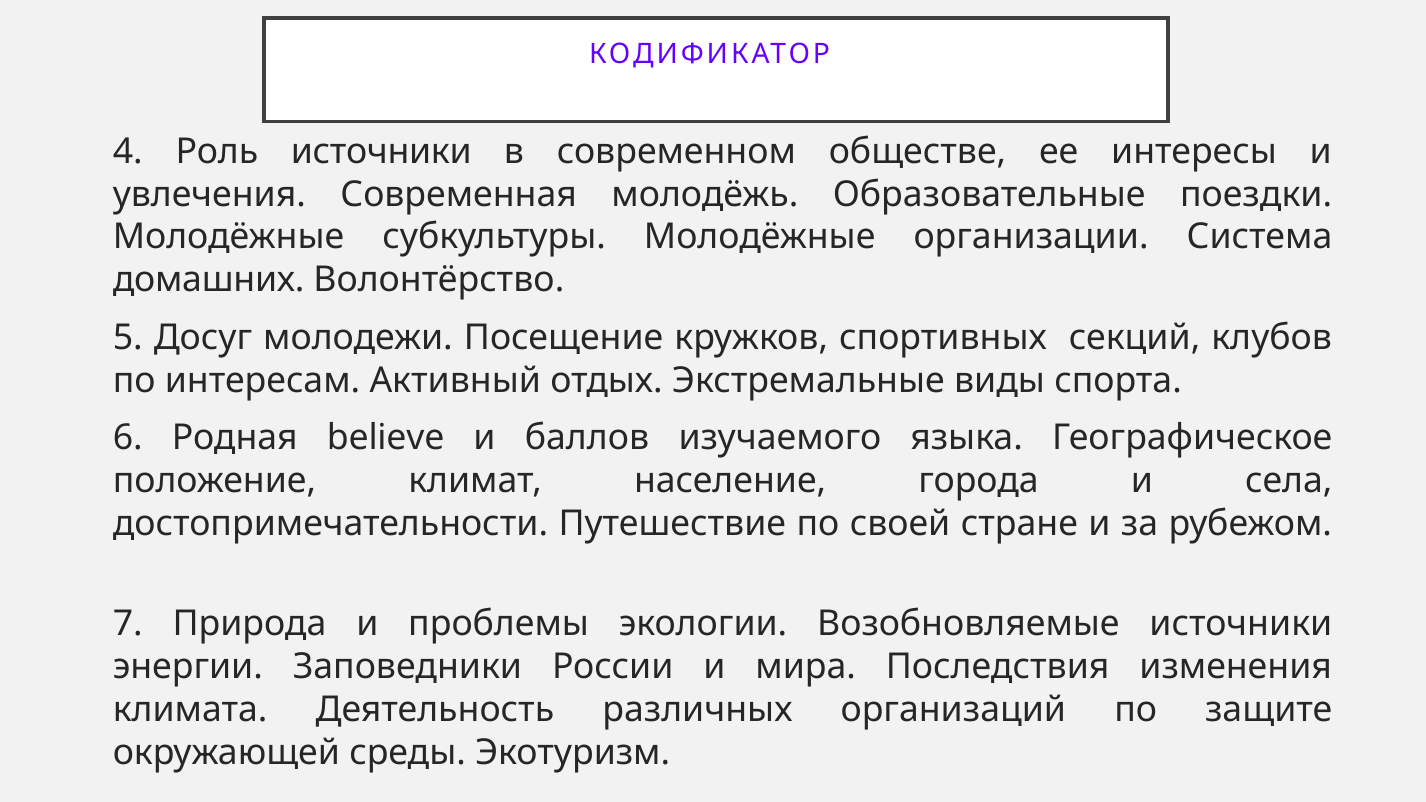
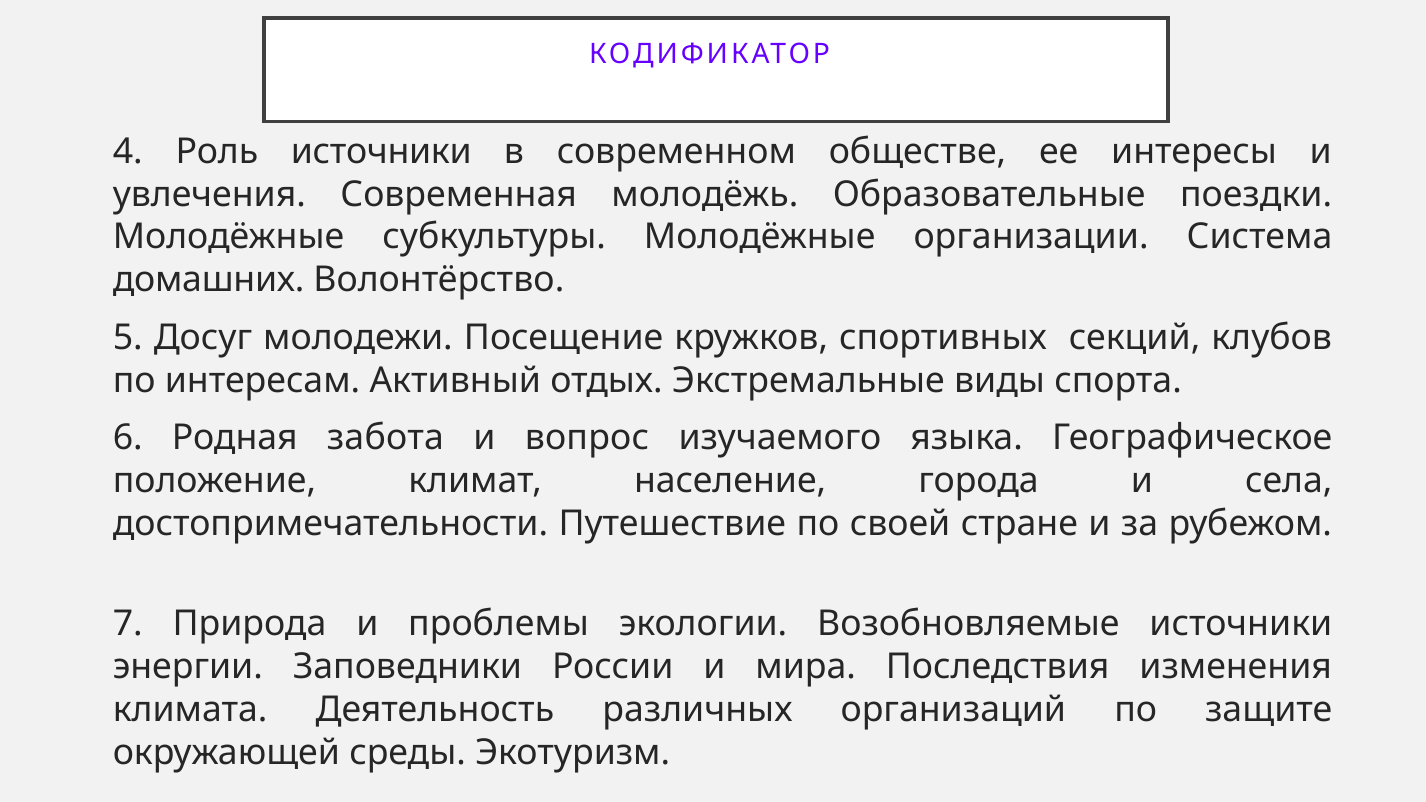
believe: believe -> забота
баллов: баллов -> вопрос
